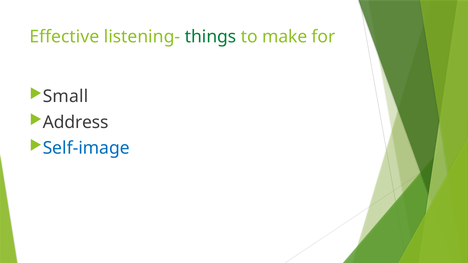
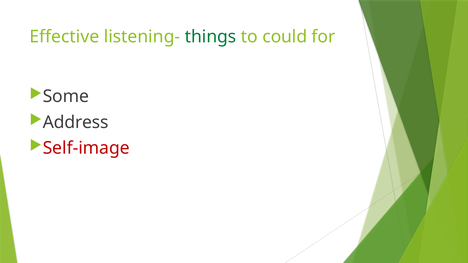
make: make -> could
Small: Small -> Some
Self-image colour: blue -> red
